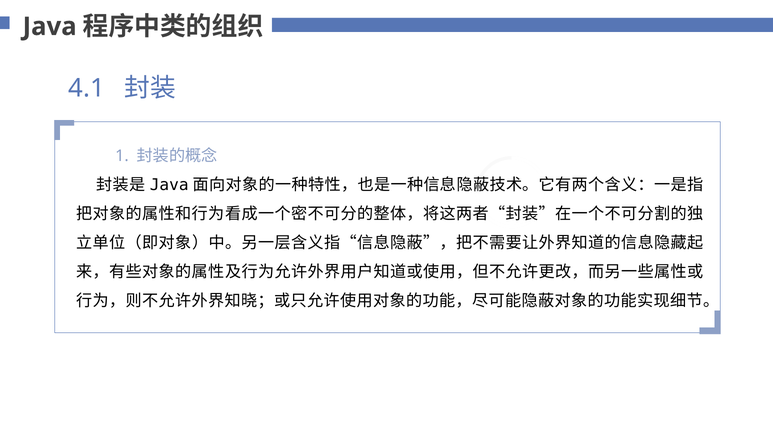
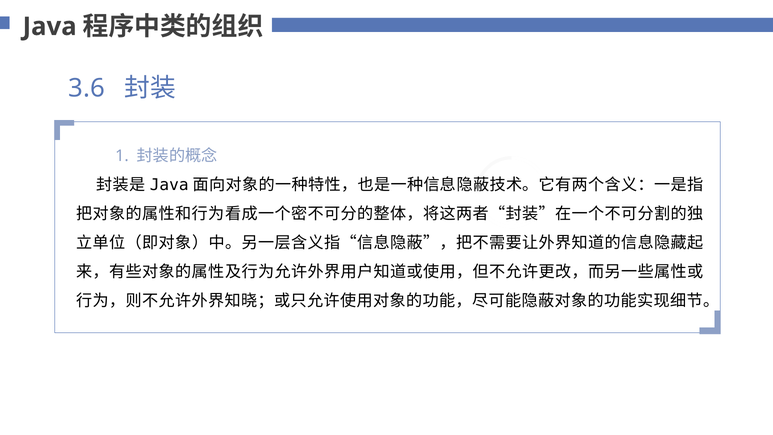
4.1: 4.1 -> 3.6
